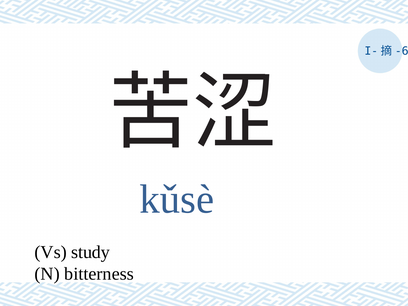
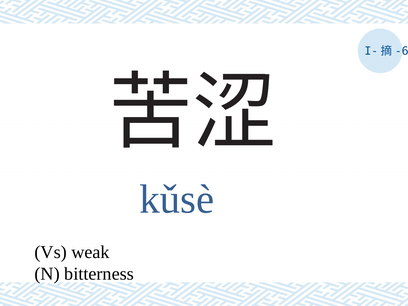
study: study -> weak
